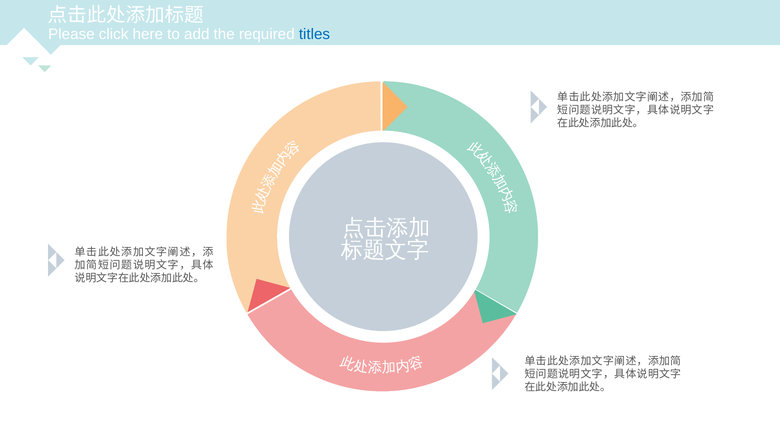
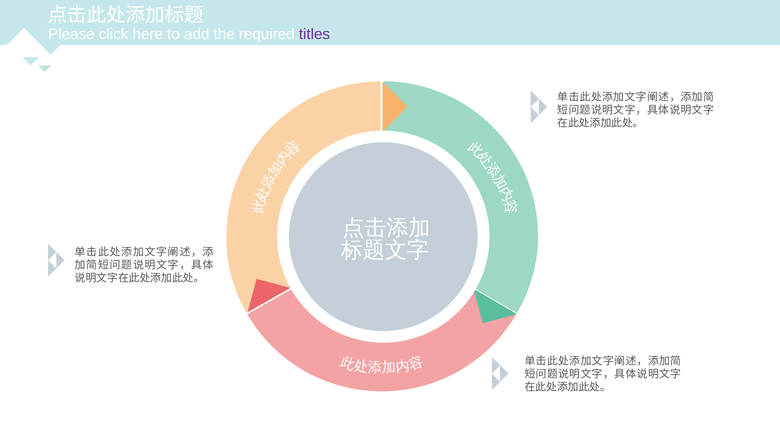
titles colour: blue -> purple
